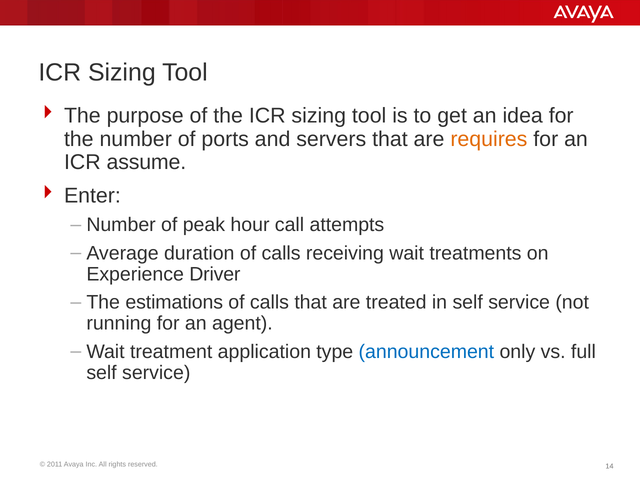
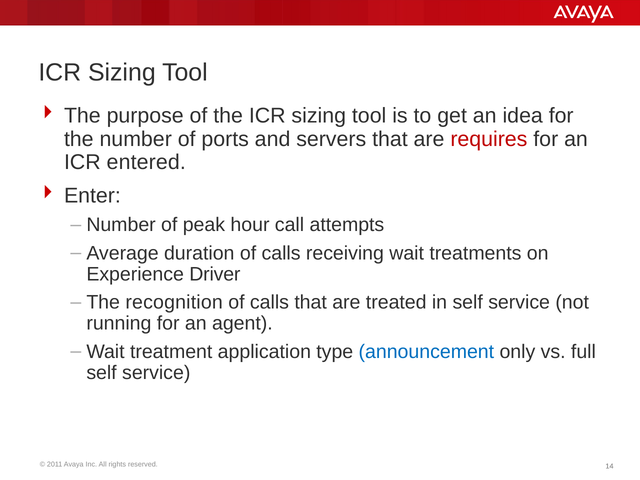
requires colour: orange -> red
assume: assume -> entered
estimations: estimations -> recognition
